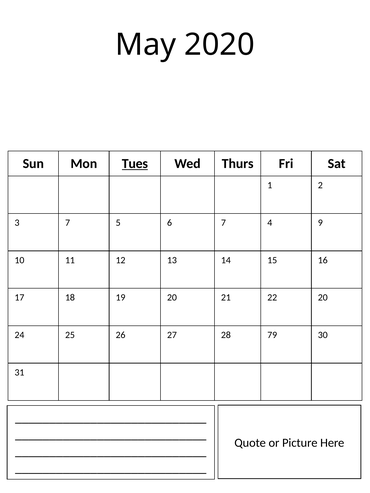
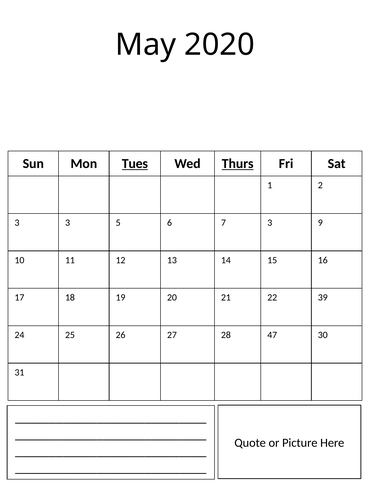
Thurs underline: none -> present
3 7: 7 -> 3
7 4: 4 -> 3
22 20: 20 -> 39
79: 79 -> 47
